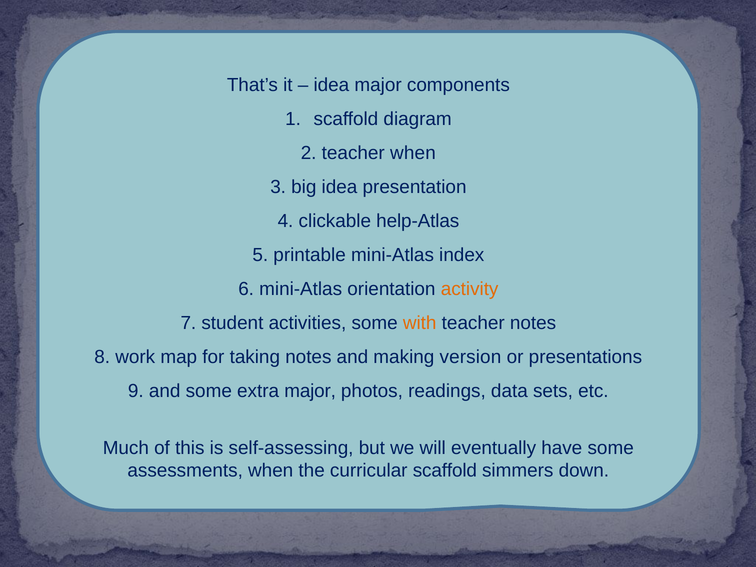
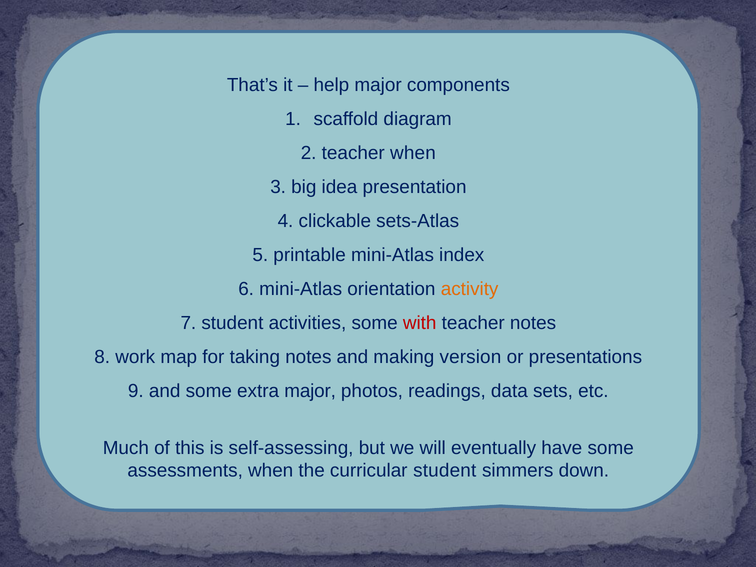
idea at (331, 85): idea -> help
help-Atlas: help-Atlas -> sets-Atlas
with colour: orange -> red
curricular scaffold: scaffold -> student
